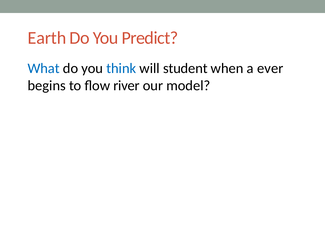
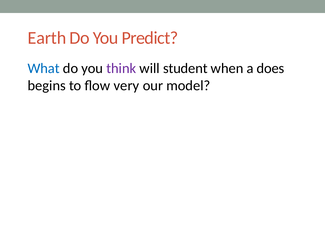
think colour: blue -> purple
ever: ever -> does
river: river -> very
